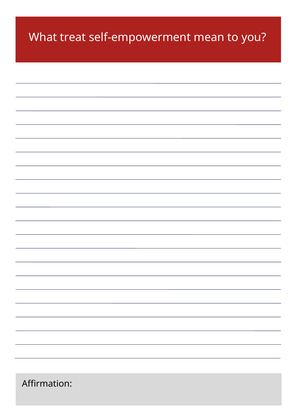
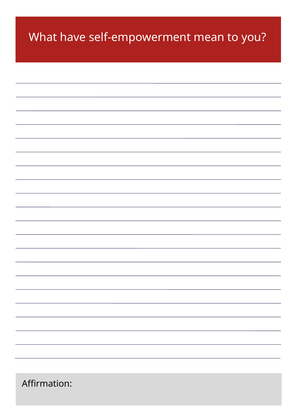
treat: treat -> have
